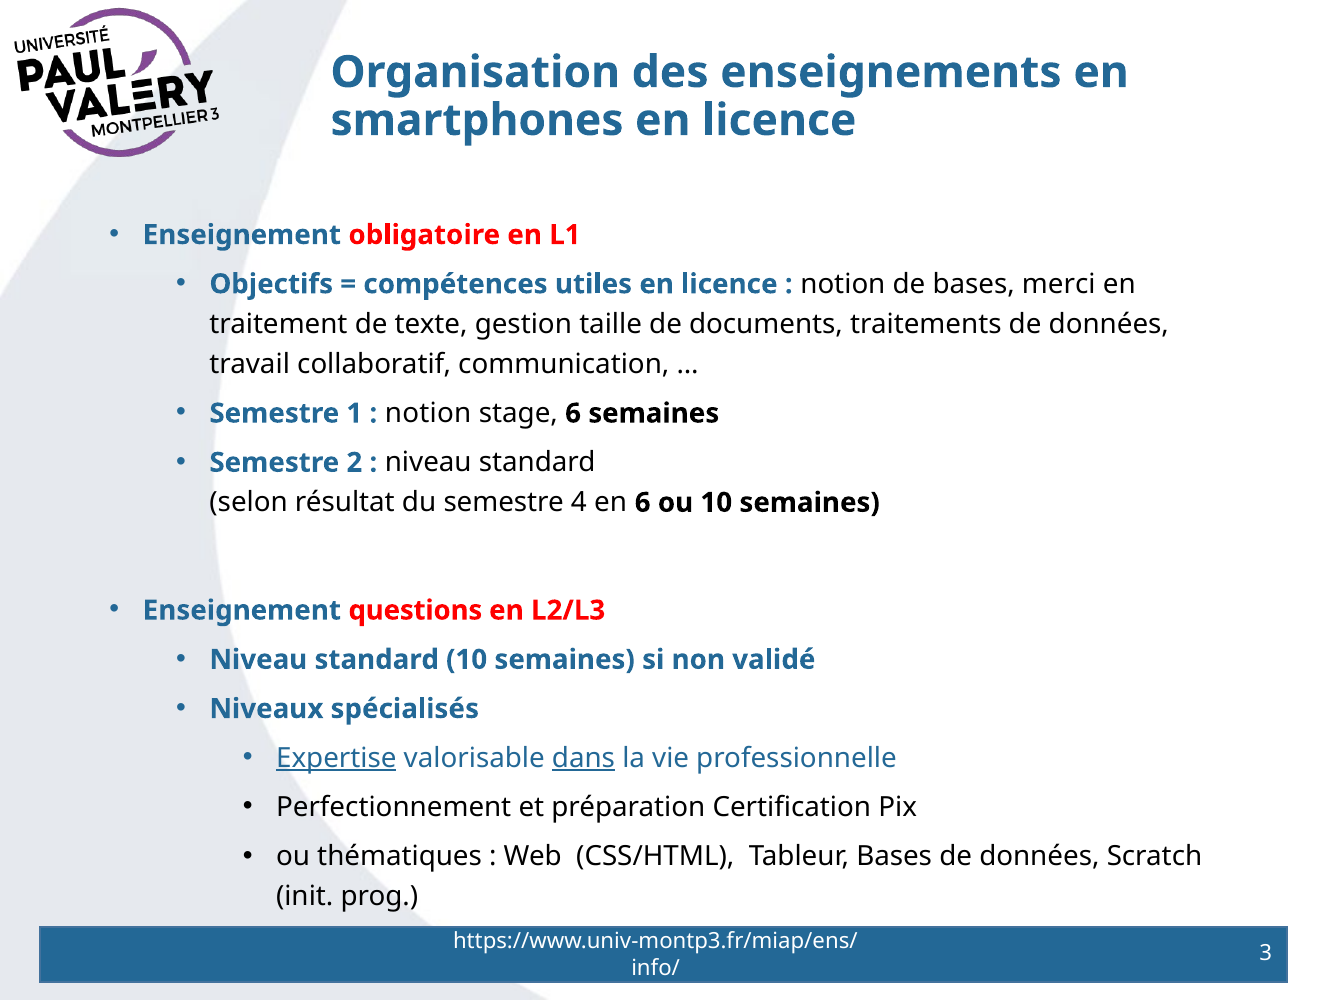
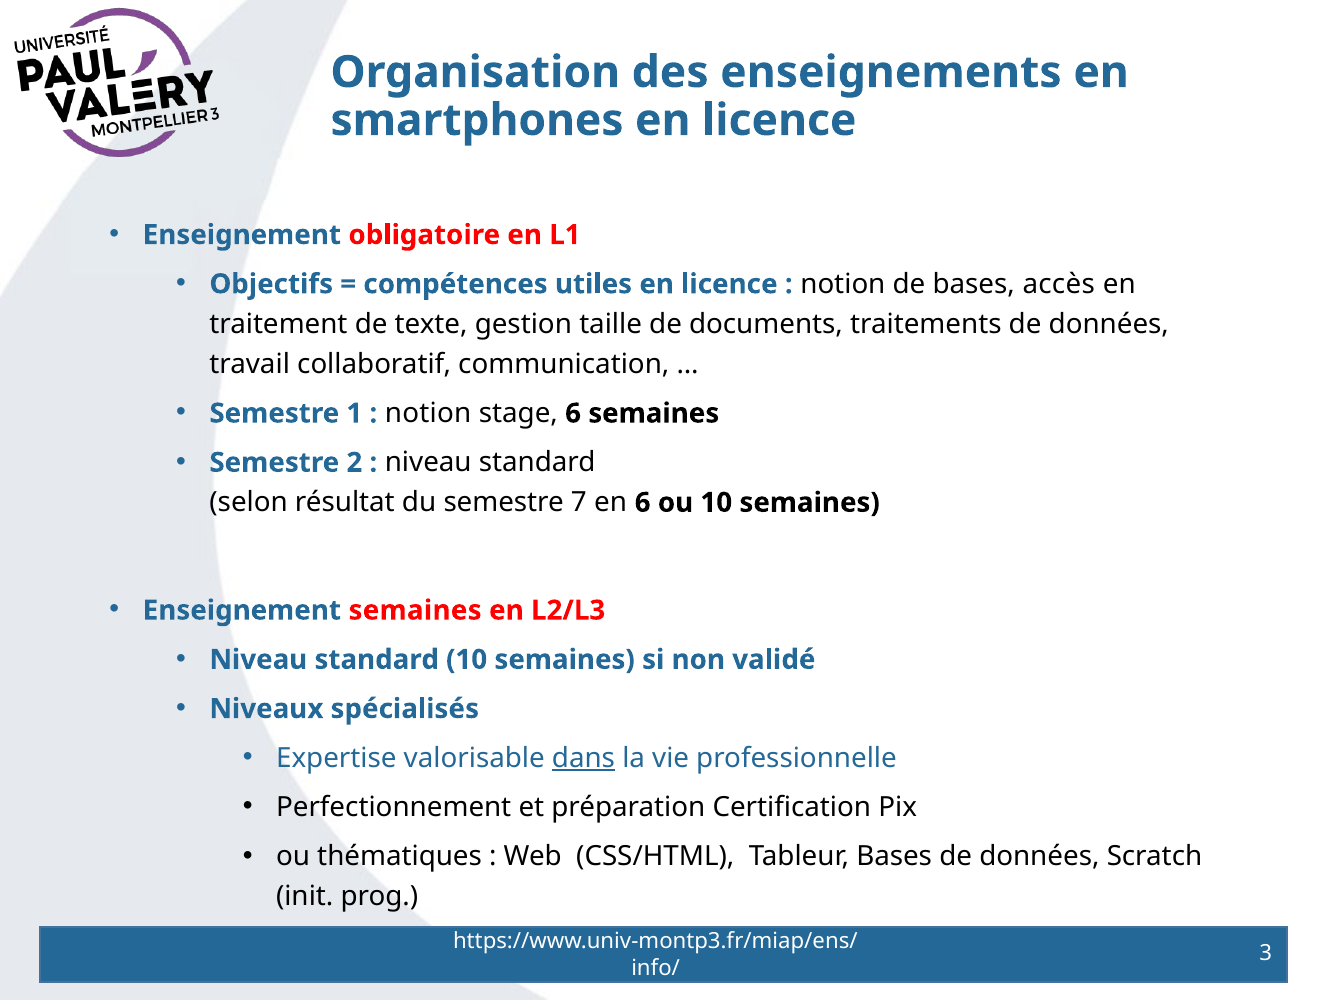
merci: merci -> accès
4: 4 -> 7
Enseignement questions: questions -> semaines
Expertise underline: present -> none
